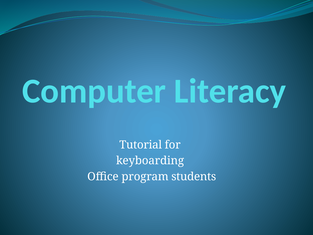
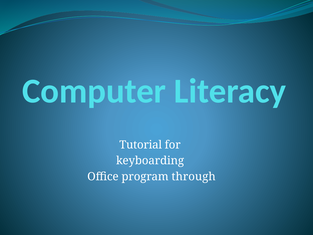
students: students -> through
